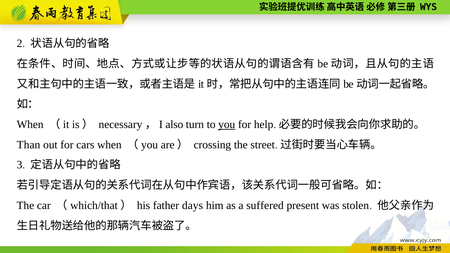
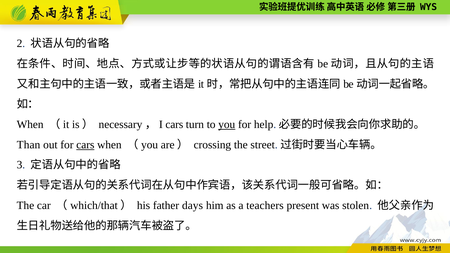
necessary，I also: also -> cars
cars at (85, 145) underline: none -> present
suffered: suffered -> teachers
